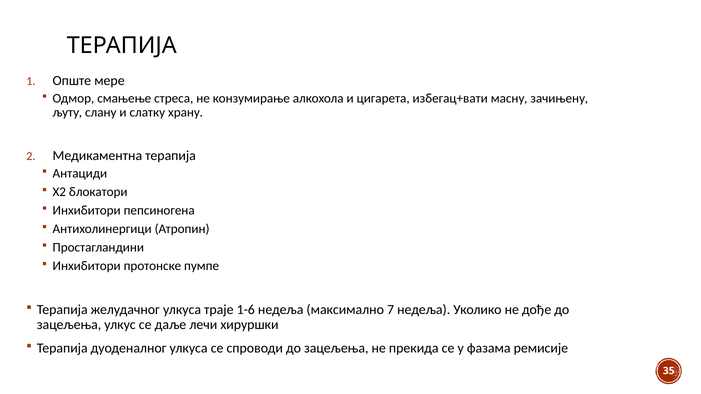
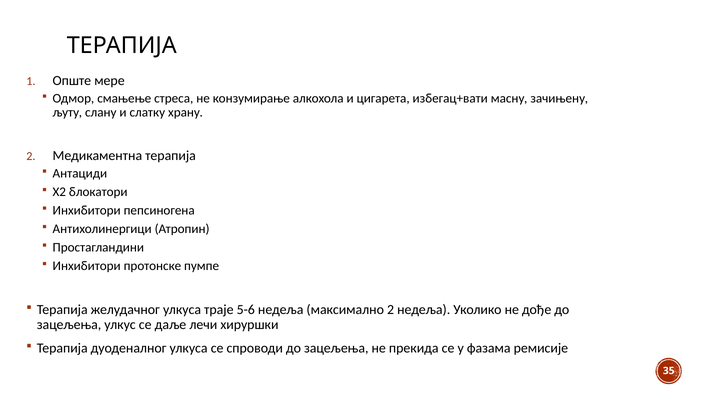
1-6: 1-6 -> 5-6
максимално 7: 7 -> 2
